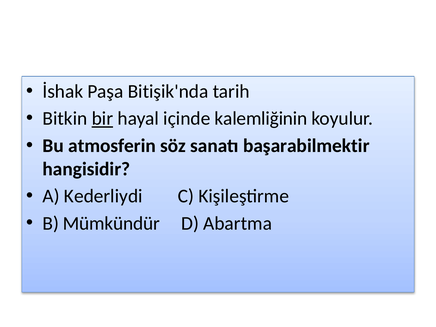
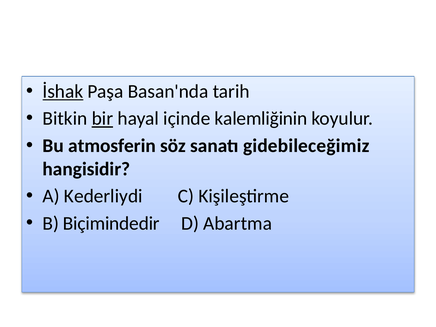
İshak underline: none -> present
Bitişik'nda: Bitişik'nda -> Basan'nda
başarabilmektir: başarabilmektir -> gidebileceğimiz
Mümkündür: Mümkündür -> Biçimindedir
